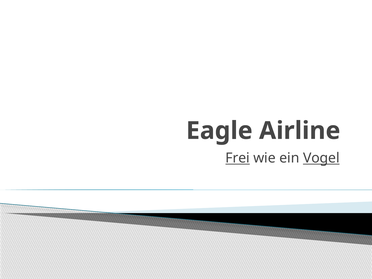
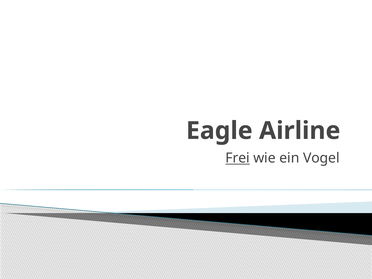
Vogel underline: present -> none
